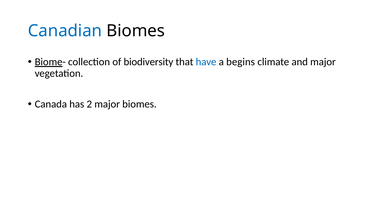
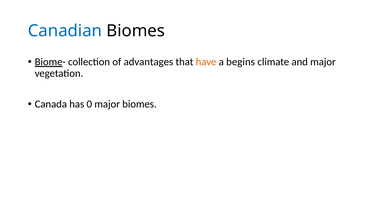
biodiversity: biodiversity -> advantages
have colour: blue -> orange
2: 2 -> 0
